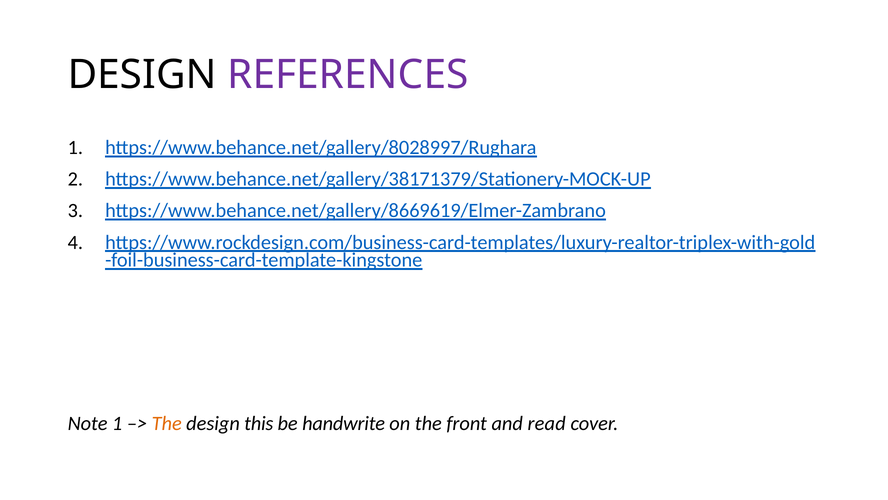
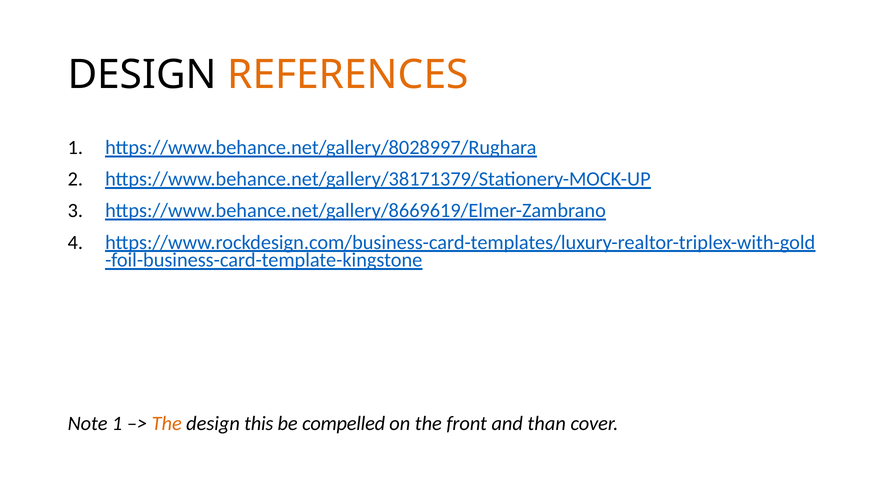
REFERENCES colour: purple -> orange
handwrite: handwrite -> compelled
read: read -> than
